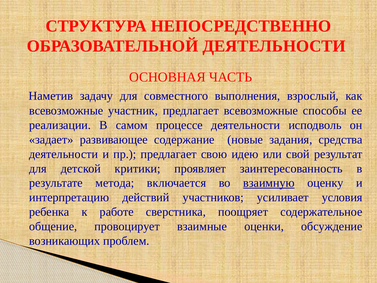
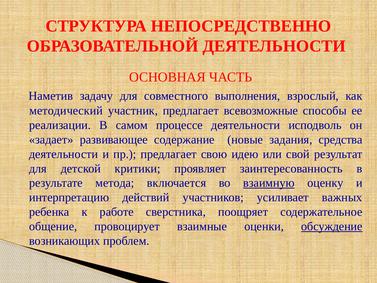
всевозможные at (66, 111): всевозможные -> методический
условия: условия -> важных
обсуждение underline: none -> present
